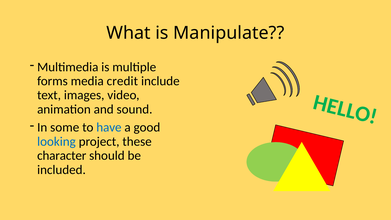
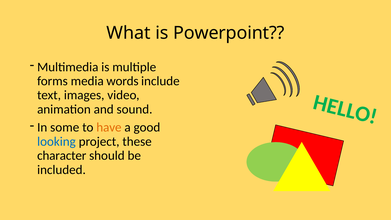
Manipulate: Manipulate -> Powerpoint
credit: credit -> words
have colour: blue -> orange
